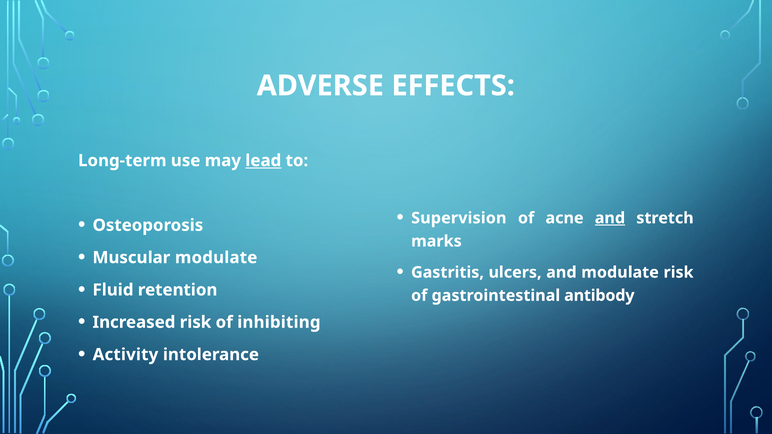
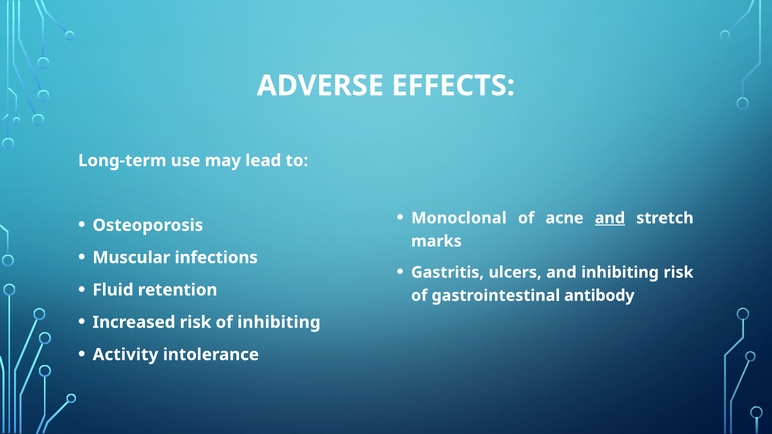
lead underline: present -> none
Supervision: Supervision -> Monoclonal
Muscular modulate: modulate -> infections
and modulate: modulate -> inhibiting
